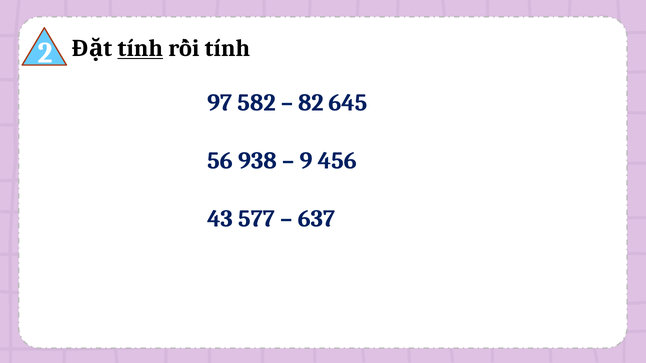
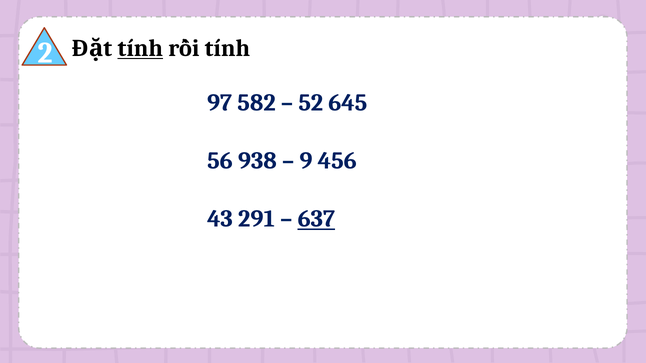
82: 82 -> 52
577: 577 -> 291
637 underline: none -> present
